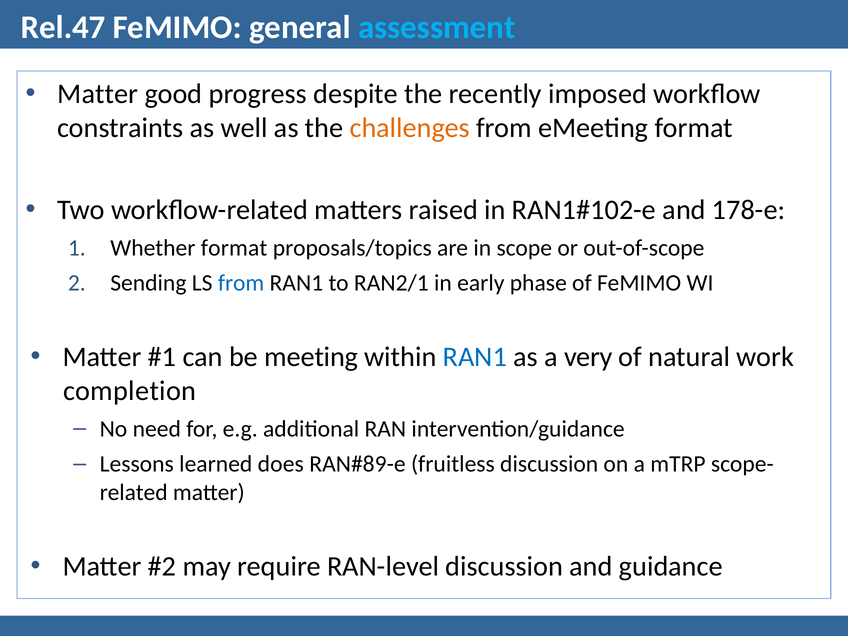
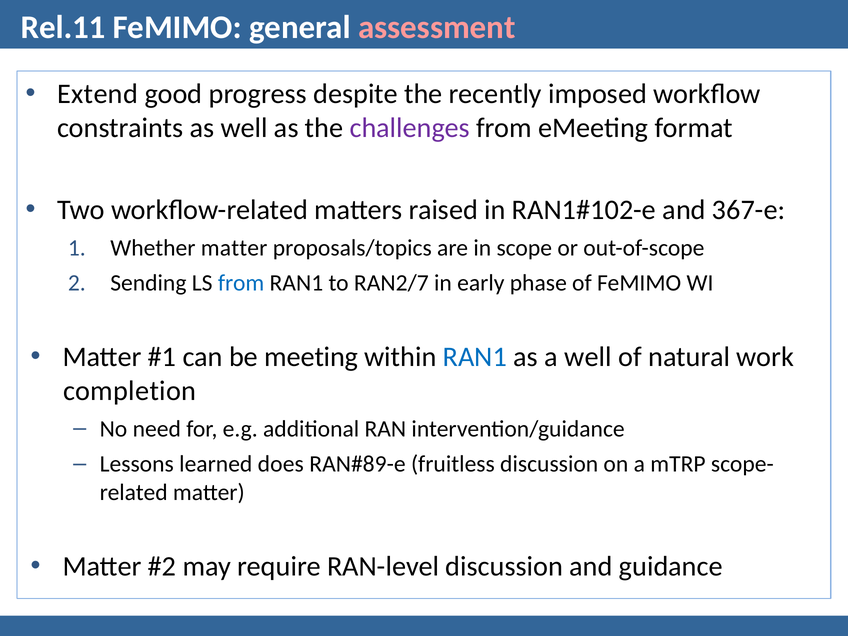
Rel.47: Rel.47 -> Rel.11
assessment colour: light blue -> pink
Matter at (98, 94): Matter -> Extend
challenges colour: orange -> purple
178-e: 178-e -> 367-e
Whether format: format -> matter
RAN2/1: RAN2/1 -> RAN2/7
a very: very -> well
